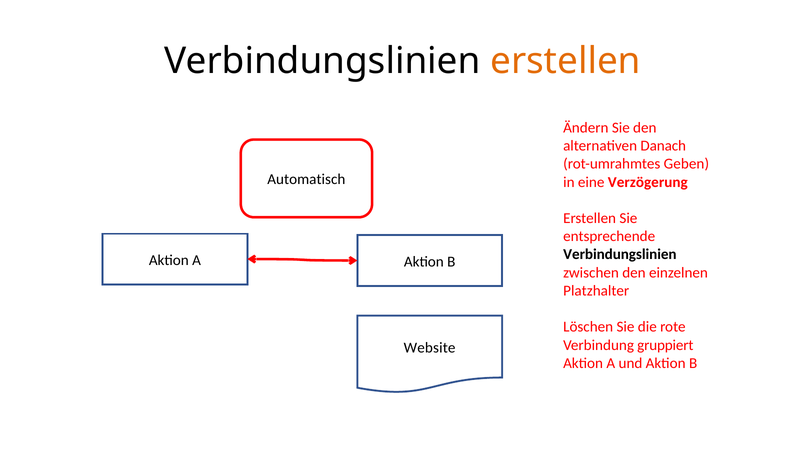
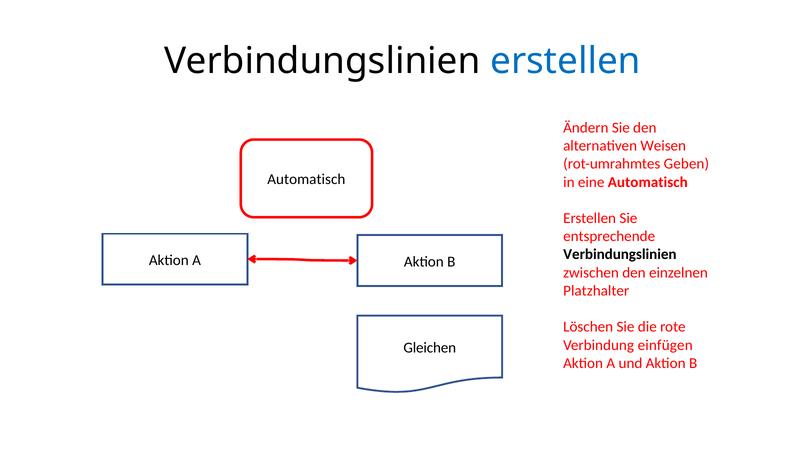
erstellen at (566, 61) colour: orange -> blue
Danach: Danach -> Weisen
eine Verzögerung: Verzögerung -> Automatisch
gruppiert: gruppiert -> einfügen
Website: Website -> Gleichen
